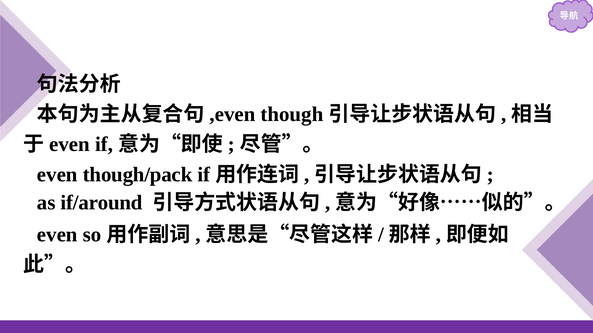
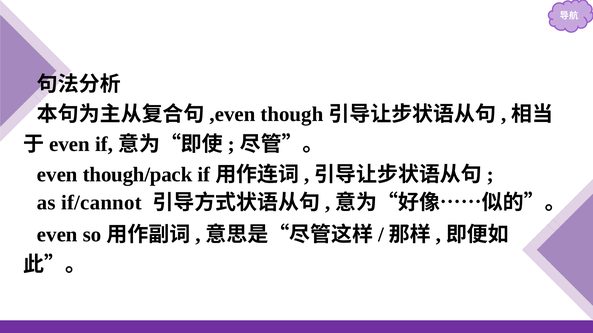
if/around: if/around -> if/cannot
